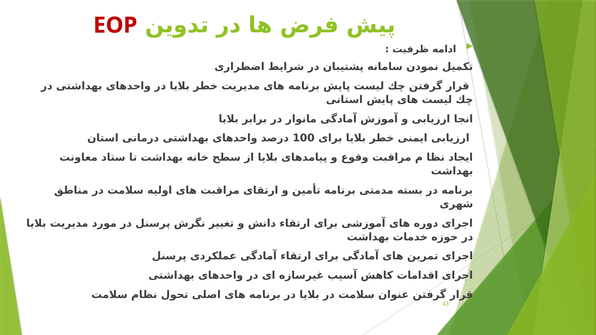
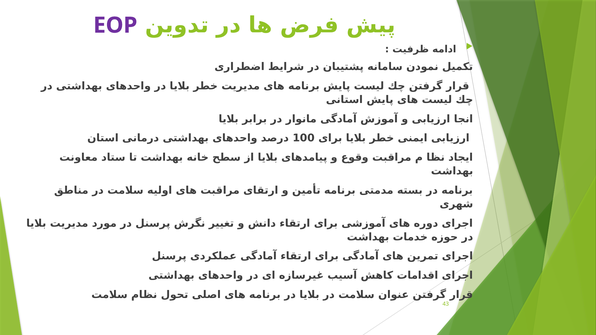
EOP colour: red -> purple
